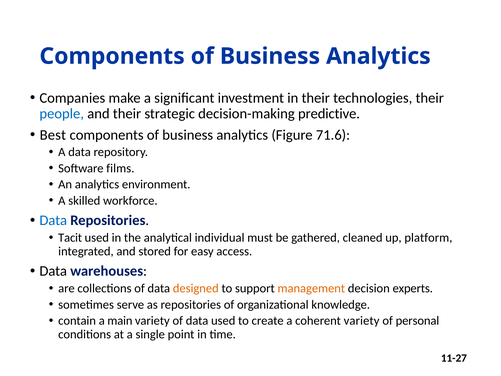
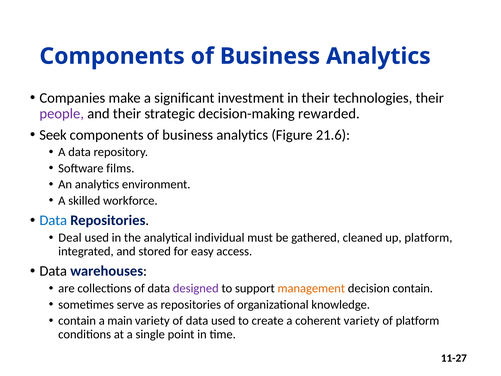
people colour: blue -> purple
predictive: predictive -> rewarded
Best: Best -> Seek
71.6: 71.6 -> 21.6
Tacit: Tacit -> Deal
designed colour: orange -> purple
decision experts: experts -> contain
of personal: personal -> platform
